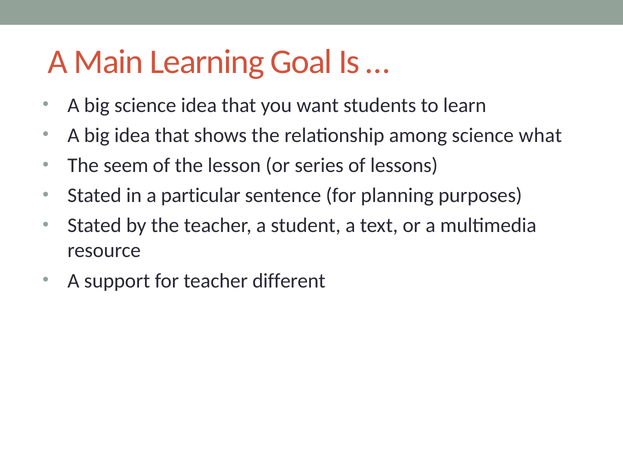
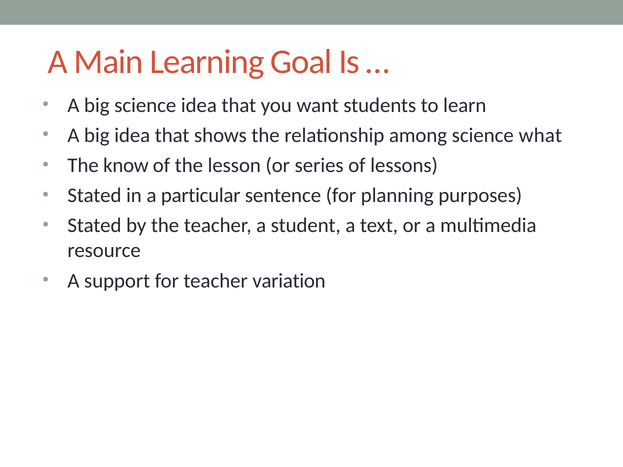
seem: seem -> know
different: different -> variation
